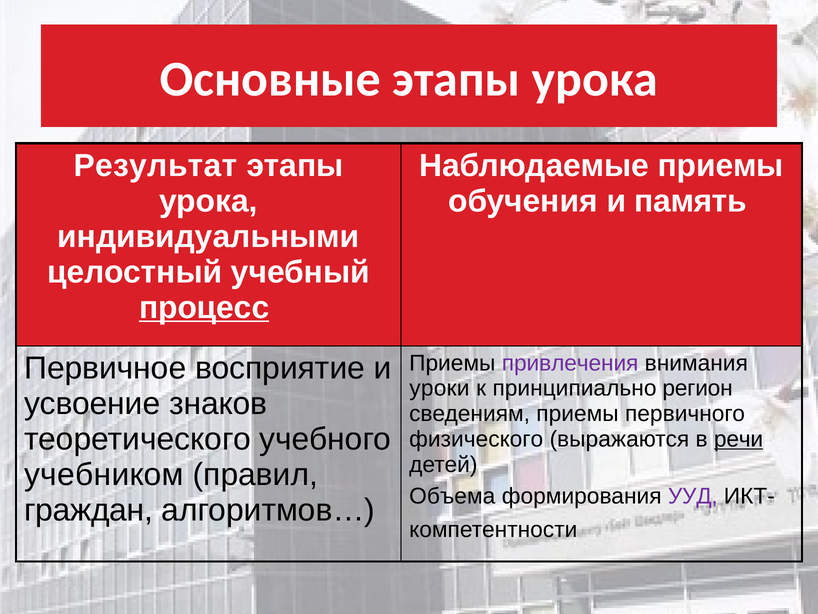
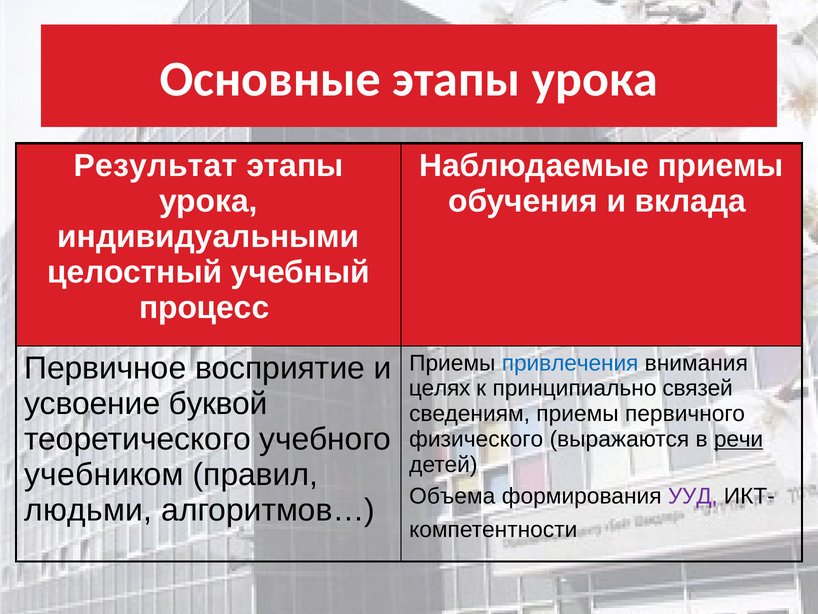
память: память -> вклада
процесс underline: present -> none
привлечения colour: purple -> blue
уроки: уроки -> целях
регион: регион -> связей
знаков: знаков -> буквой
граждан: граждан -> людьми
